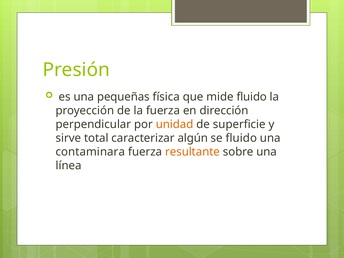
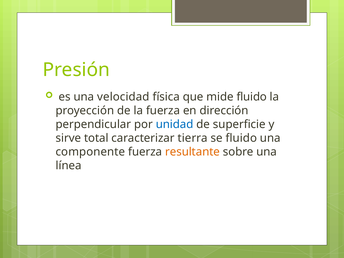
pequeñas: pequeñas -> velocidad
unidad colour: orange -> blue
algún: algún -> tierra
contaminara: contaminara -> componente
